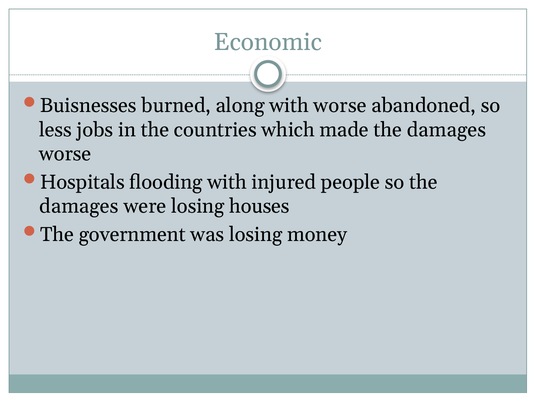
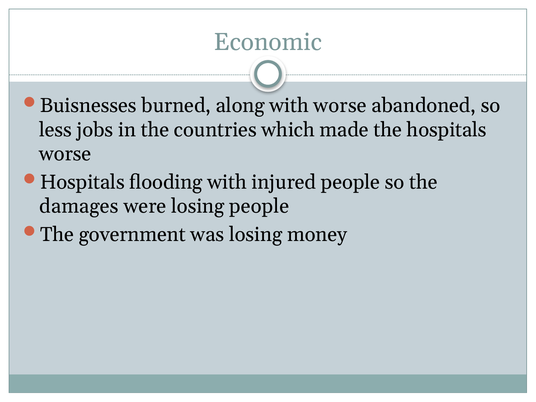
made the damages: damages -> hospitals
losing houses: houses -> people
